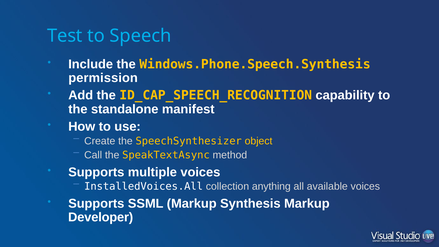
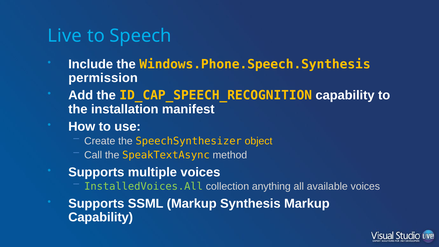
Test: Test -> Live
standalone: standalone -> installation
InstalledVoices.All colour: white -> light green
Developer at (101, 217): Developer -> Capability
